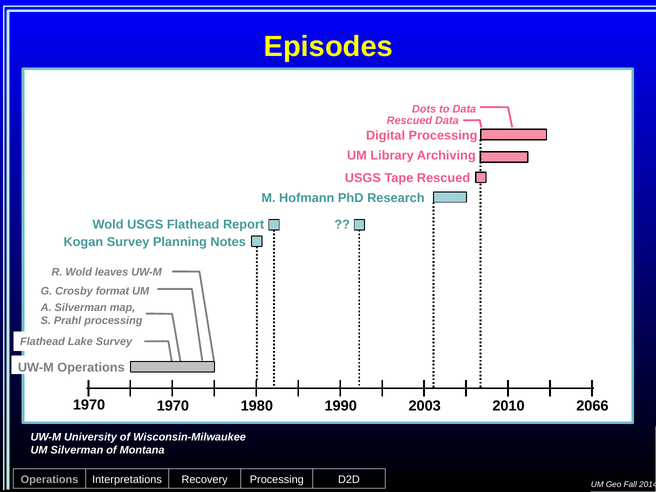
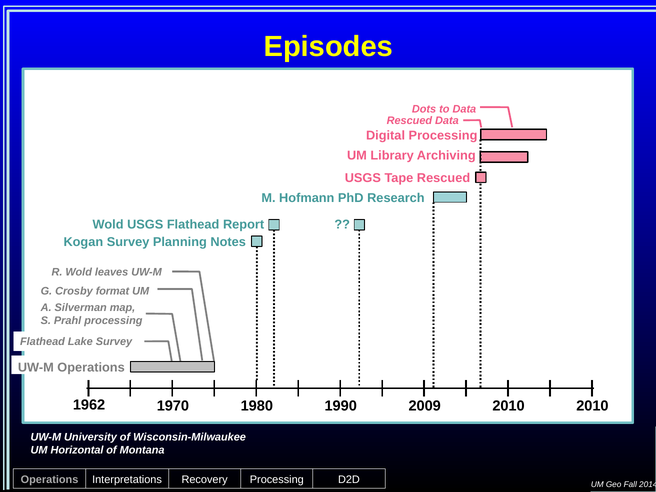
1970 at (89, 405): 1970 -> 1962
2003: 2003 -> 2009
2010 2066: 2066 -> 2010
UM Silverman: Silverman -> Horizontal
